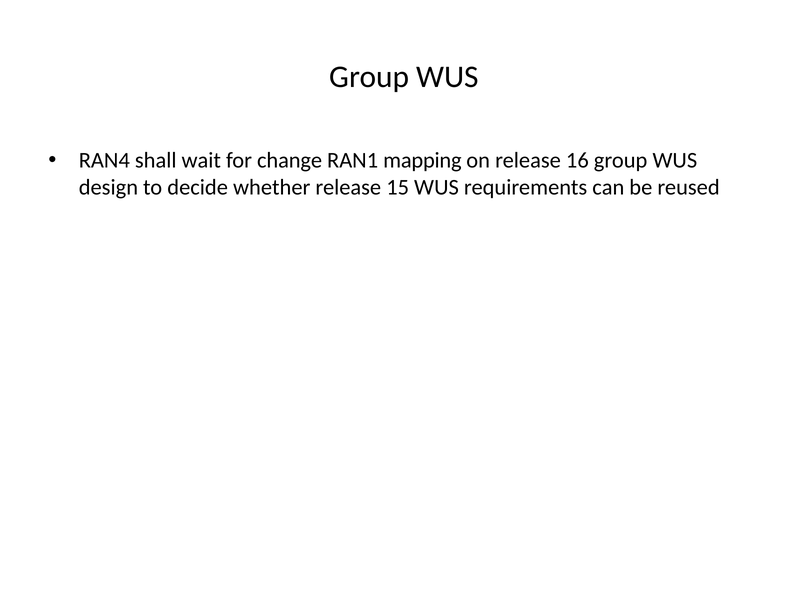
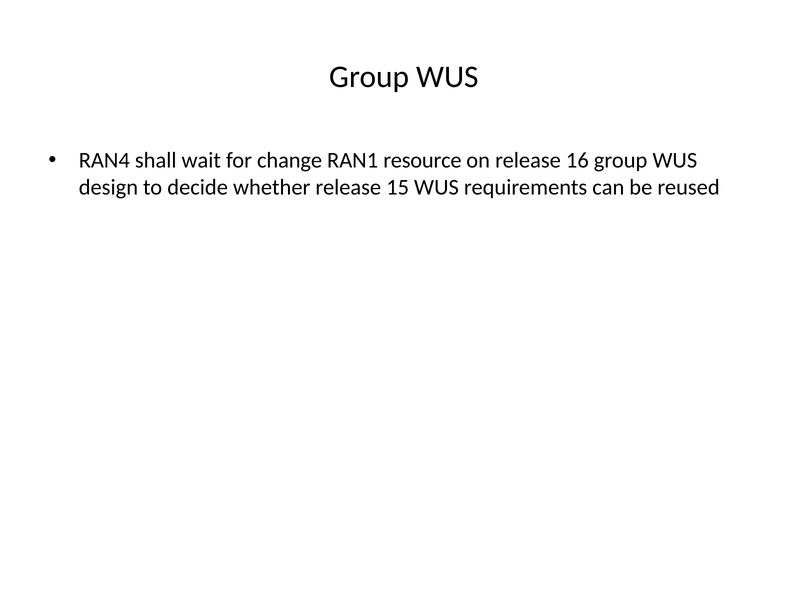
mapping: mapping -> resource
